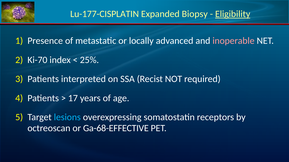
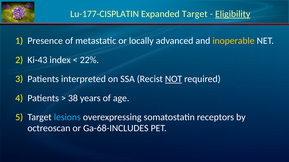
Expanded Biopsy: Biopsy -> Target
inoperable colour: pink -> yellow
Ki-70: Ki-70 -> Ki-43
25%: 25% -> 22%
NOT underline: none -> present
17: 17 -> 38
Ga-68-EFFECTIVE: Ga-68-EFFECTIVE -> Ga-68-INCLUDES
